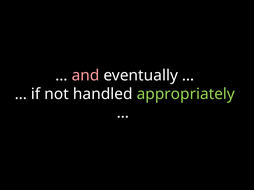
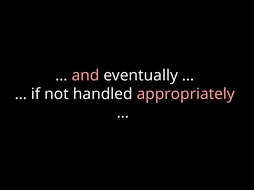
appropriately colour: light green -> pink
